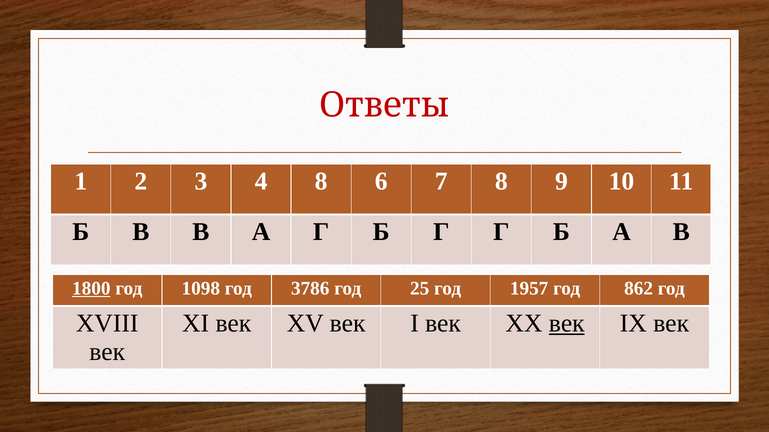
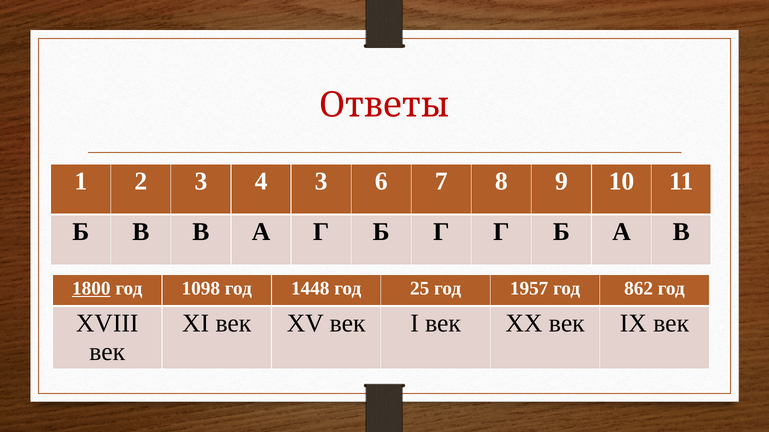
4 8: 8 -> 3
3786: 3786 -> 1448
век at (567, 324) underline: present -> none
